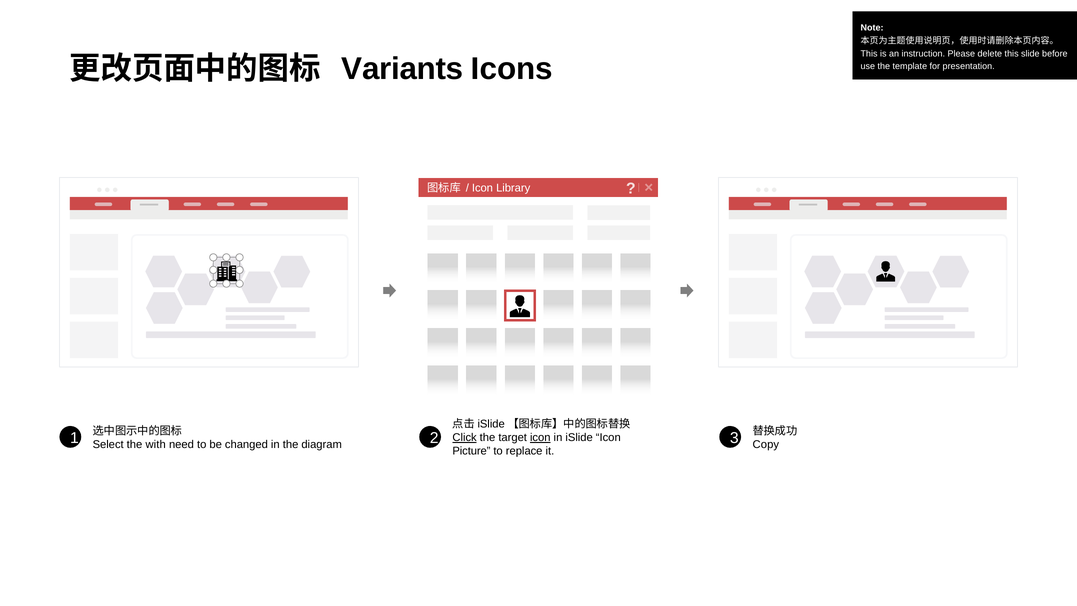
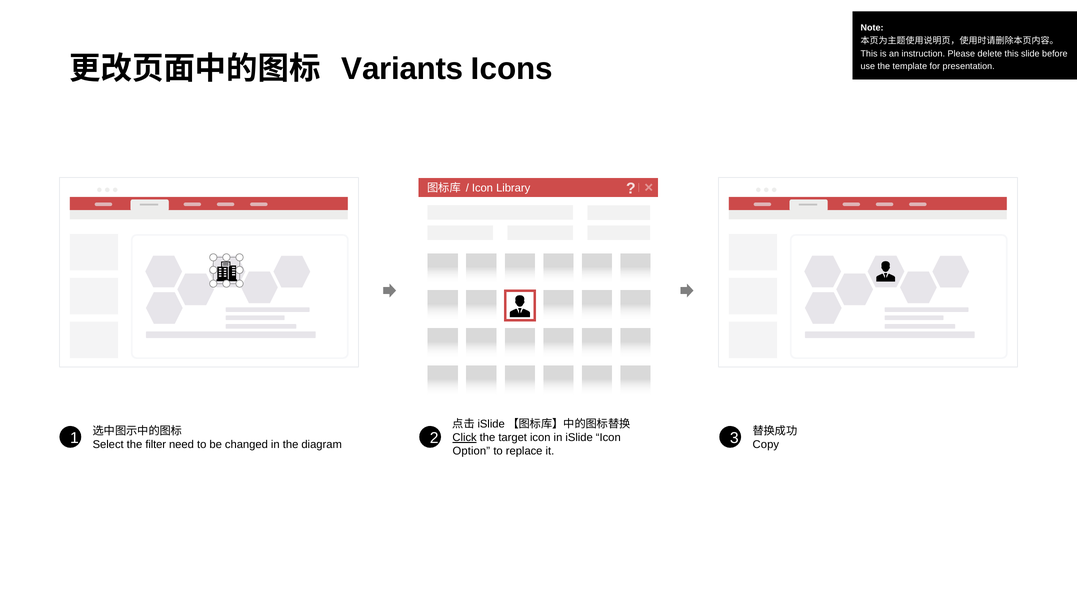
icon at (540, 438) underline: present -> none
with: with -> filter
Picture: Picture -> Option
